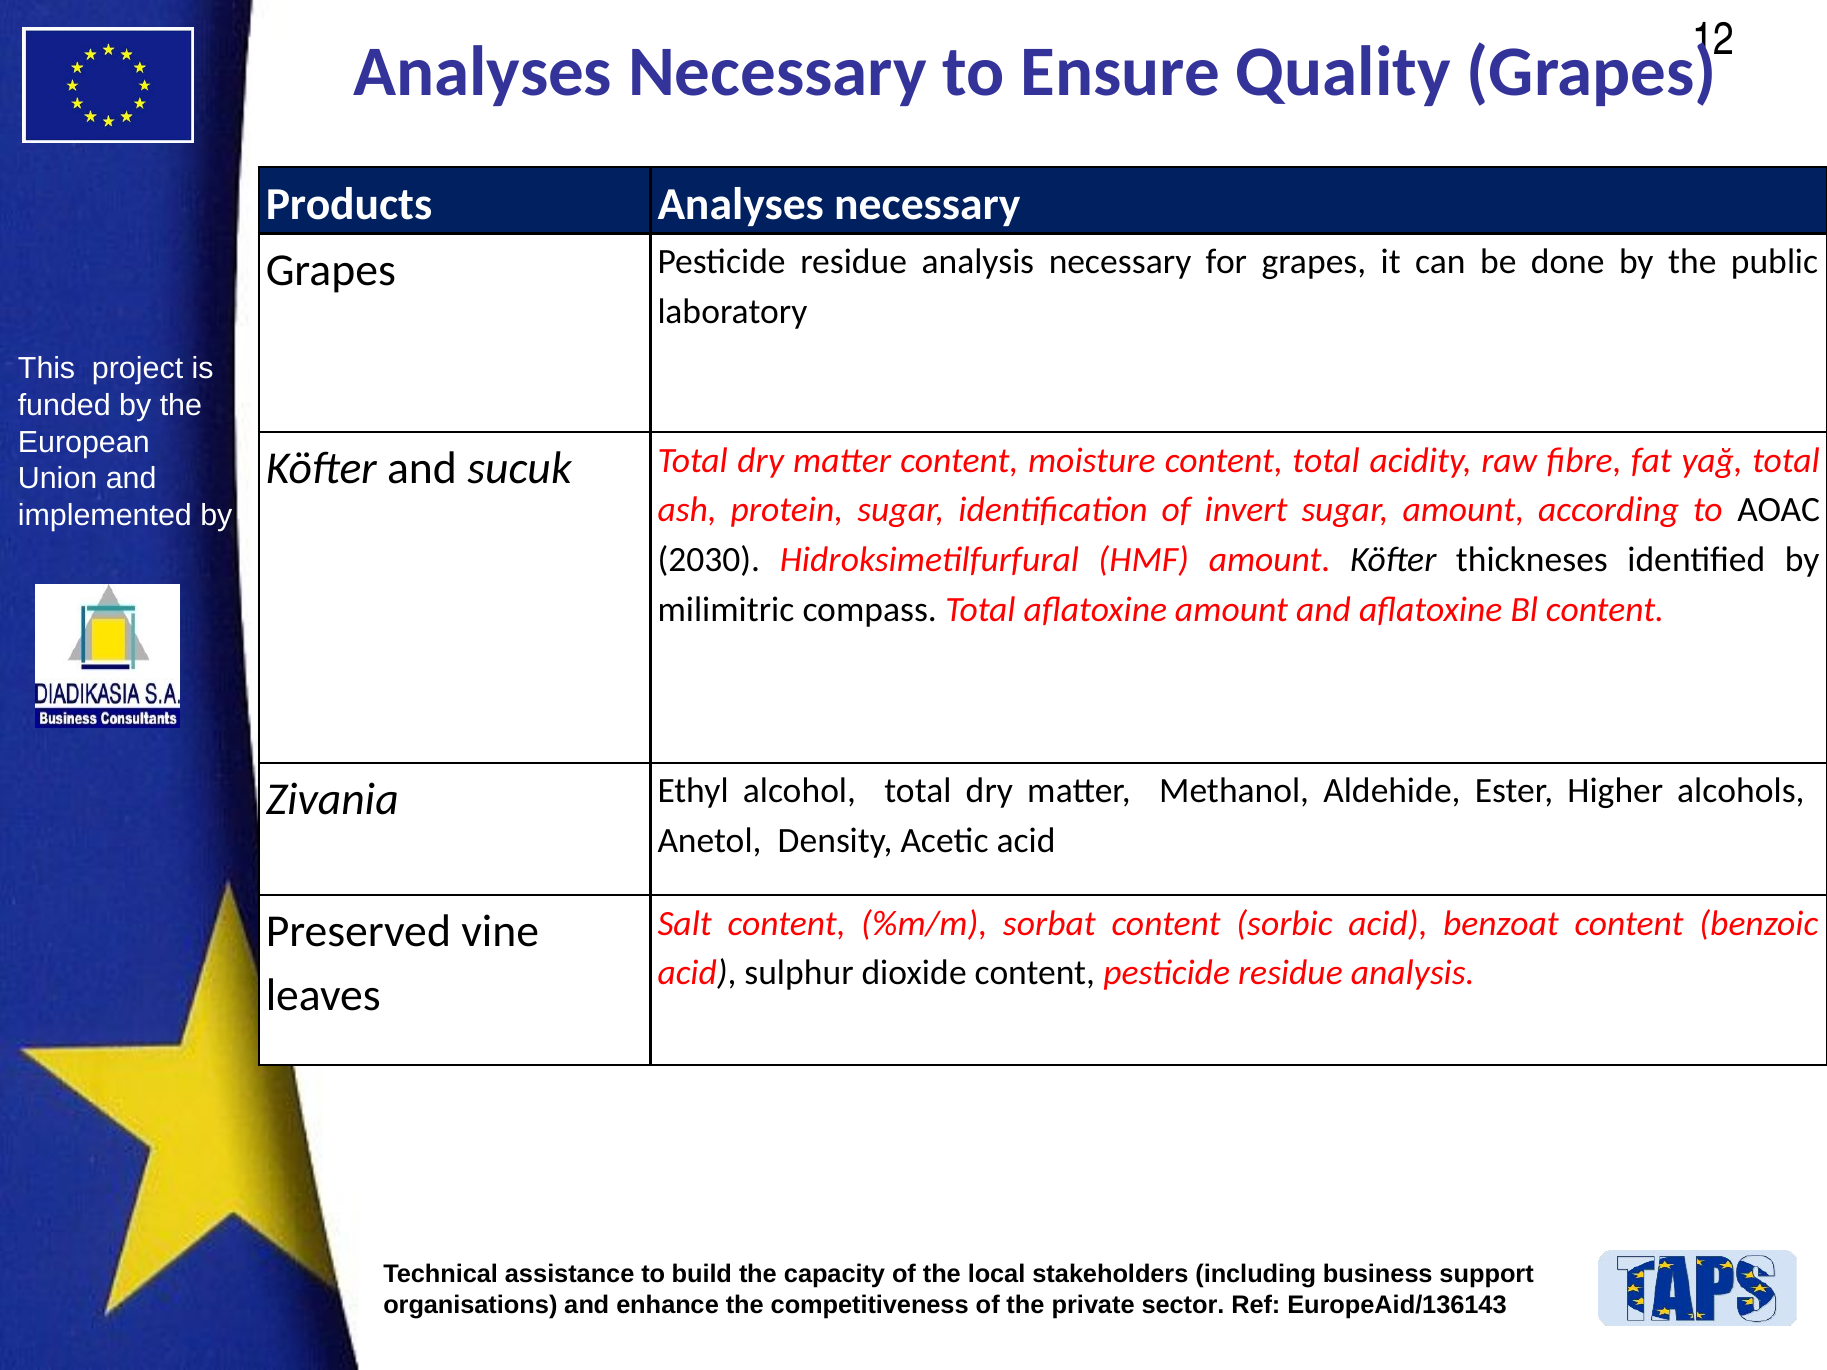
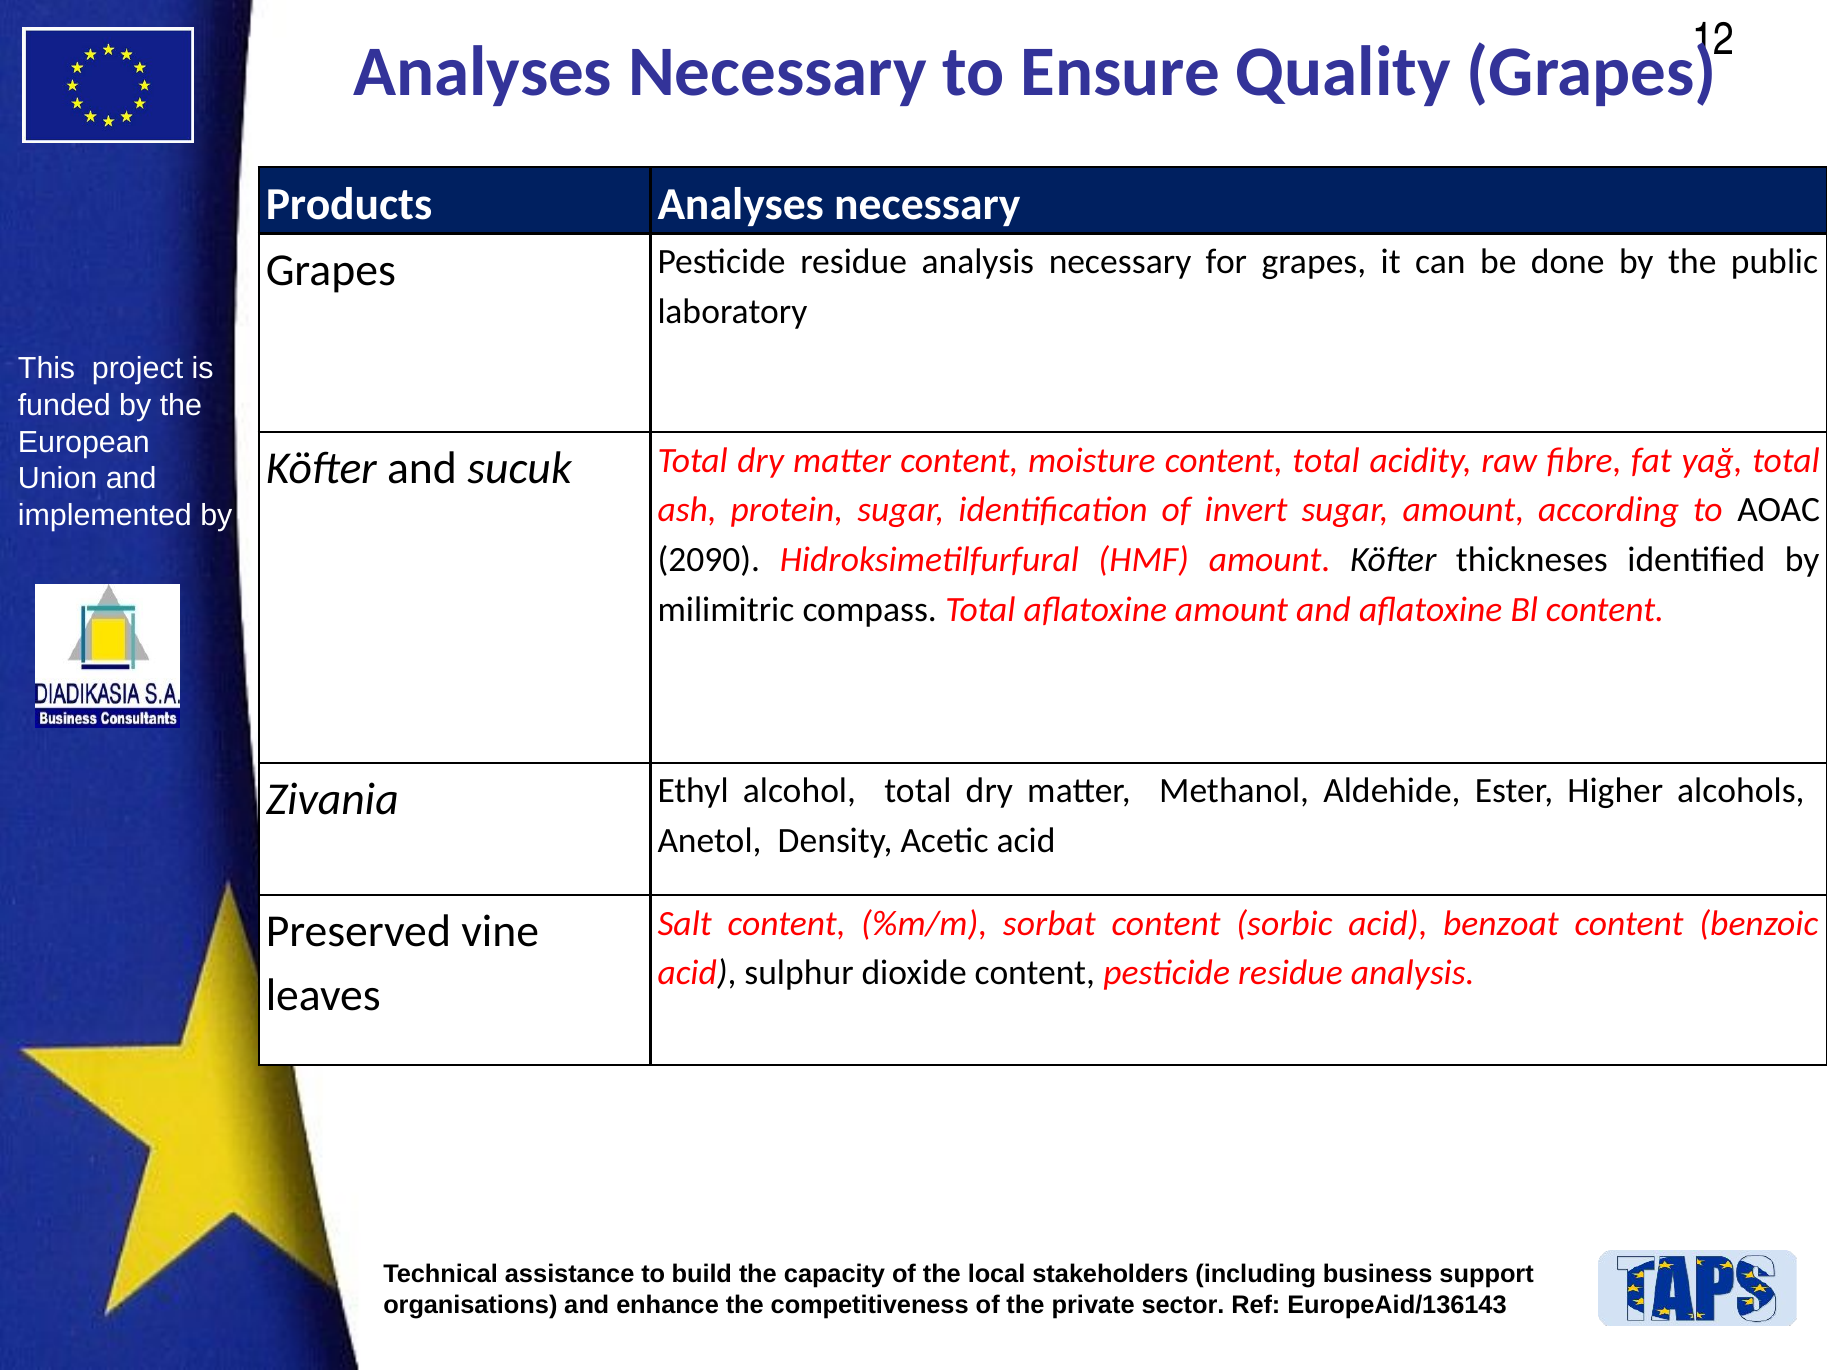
2030: 2030 -> 2090
